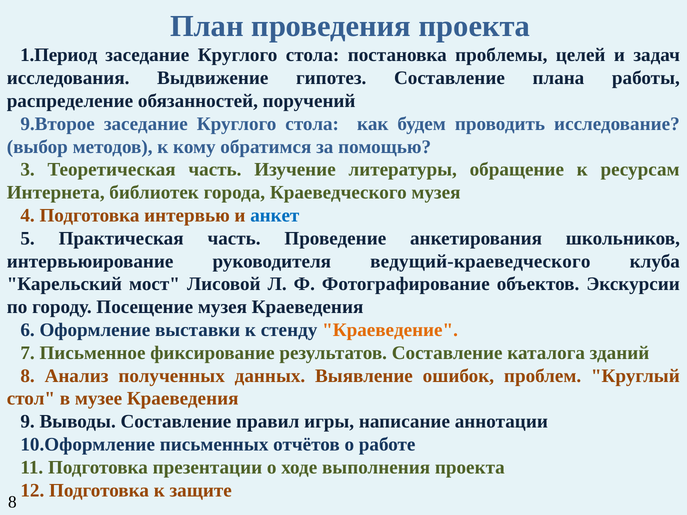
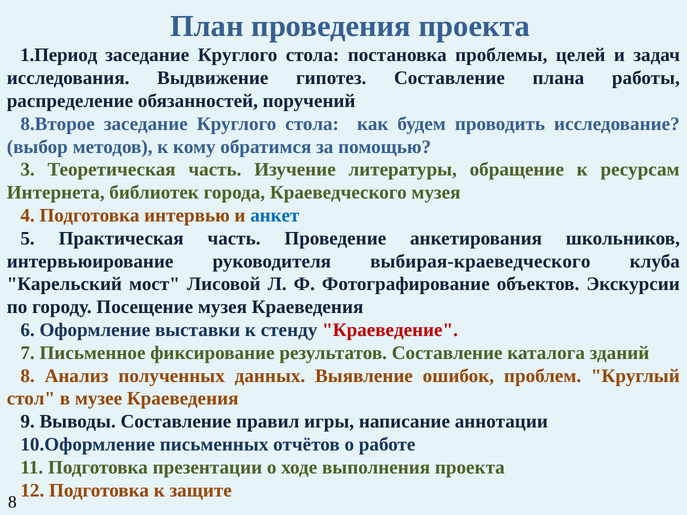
9.Второе: 9.Второе -> 8.Второе
ведущий-краеведческого: ведущий-краеведческого -> выбирая-краеведческого
Краеведение colour: orange -> red
